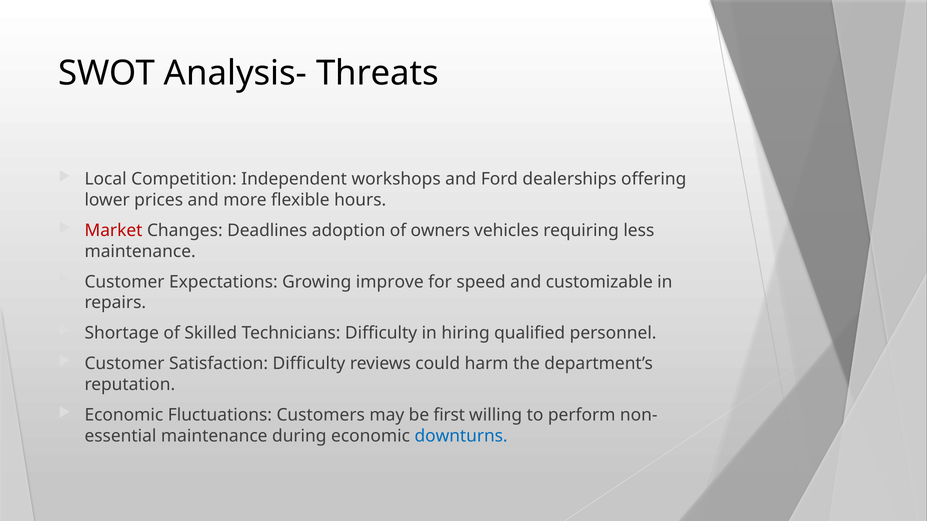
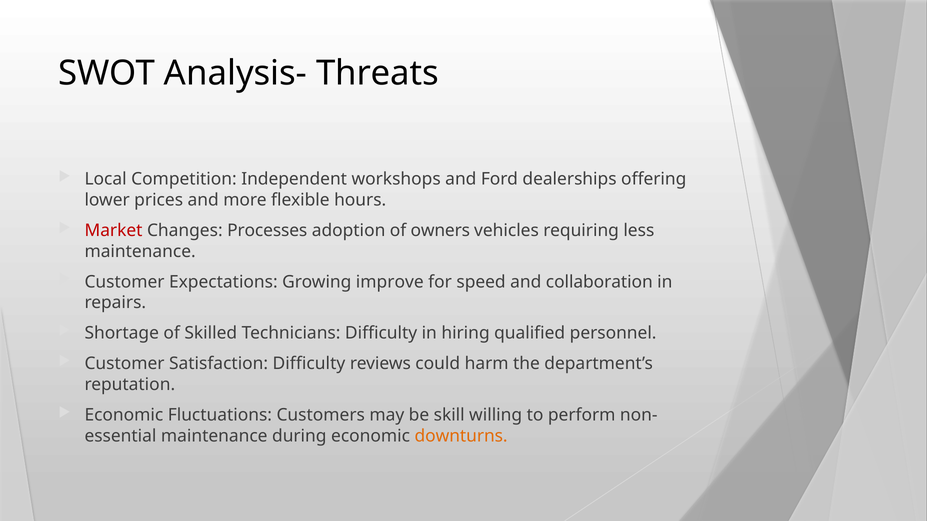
Deadlines: Deadlines -> Processes
customizable: customizable -> collaboration
first: first -> skill
downturns colour: blue -> orange
